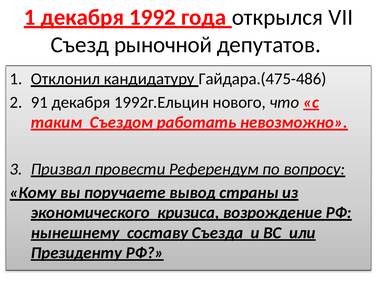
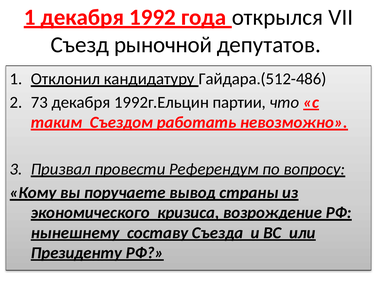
Гайдара.(475-486: Гайдара.(475-486 -> Гайдара.(512-486
91: 91 -> 73
нового: нового -> партии
